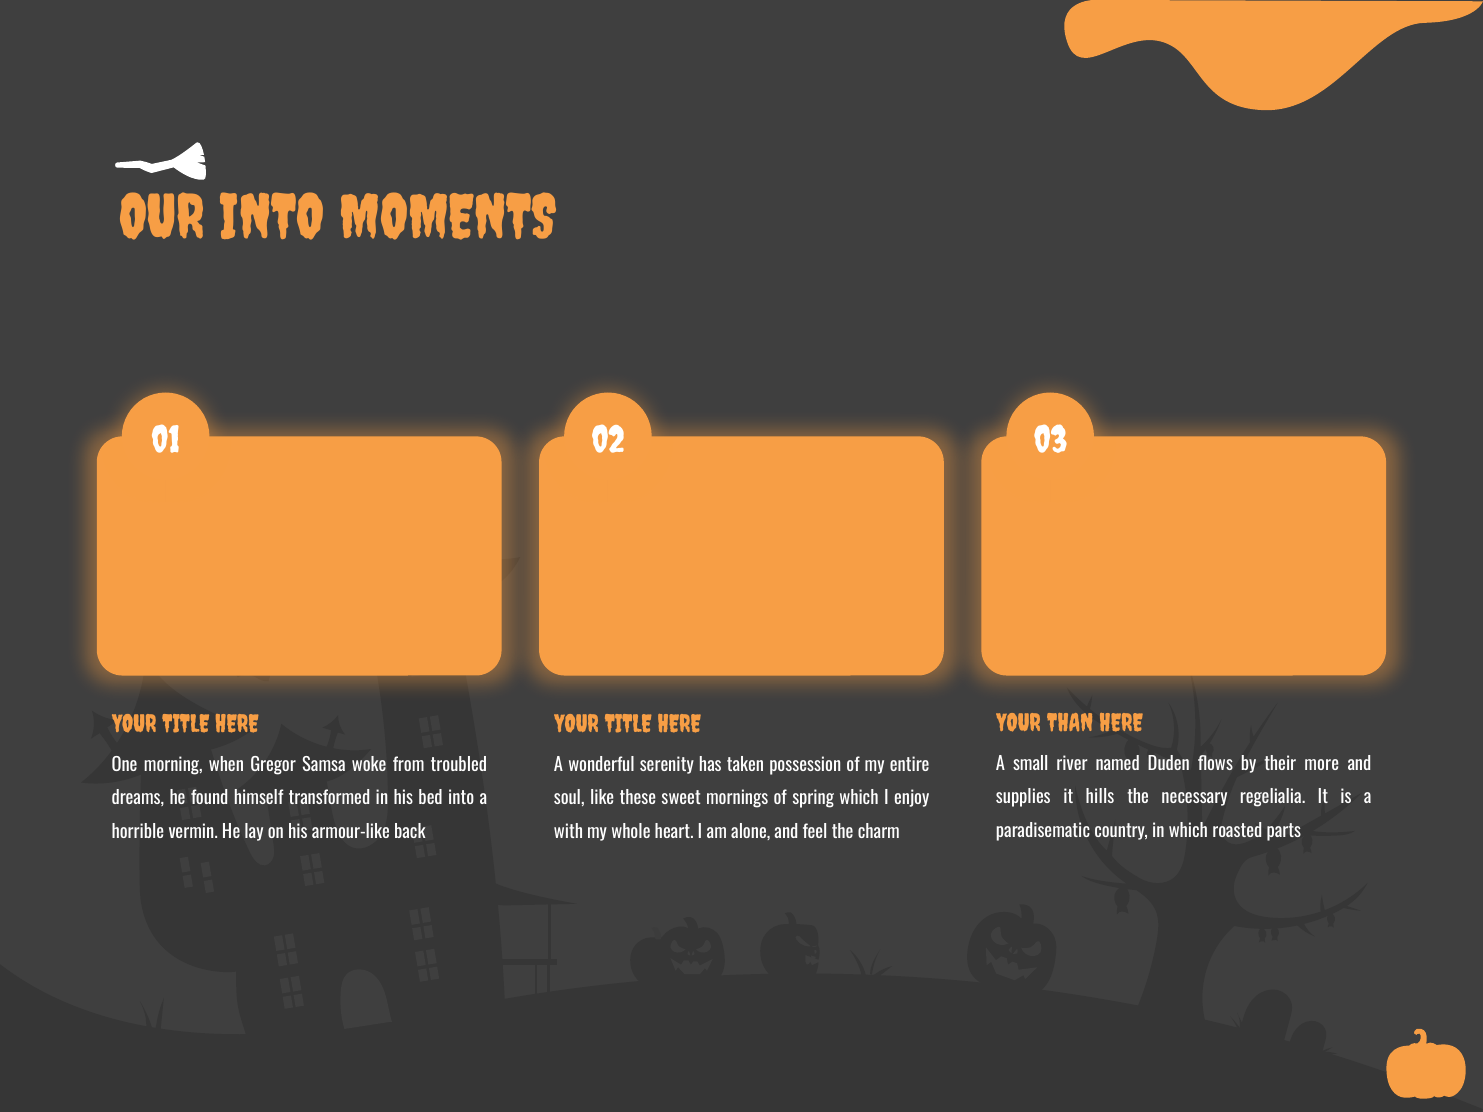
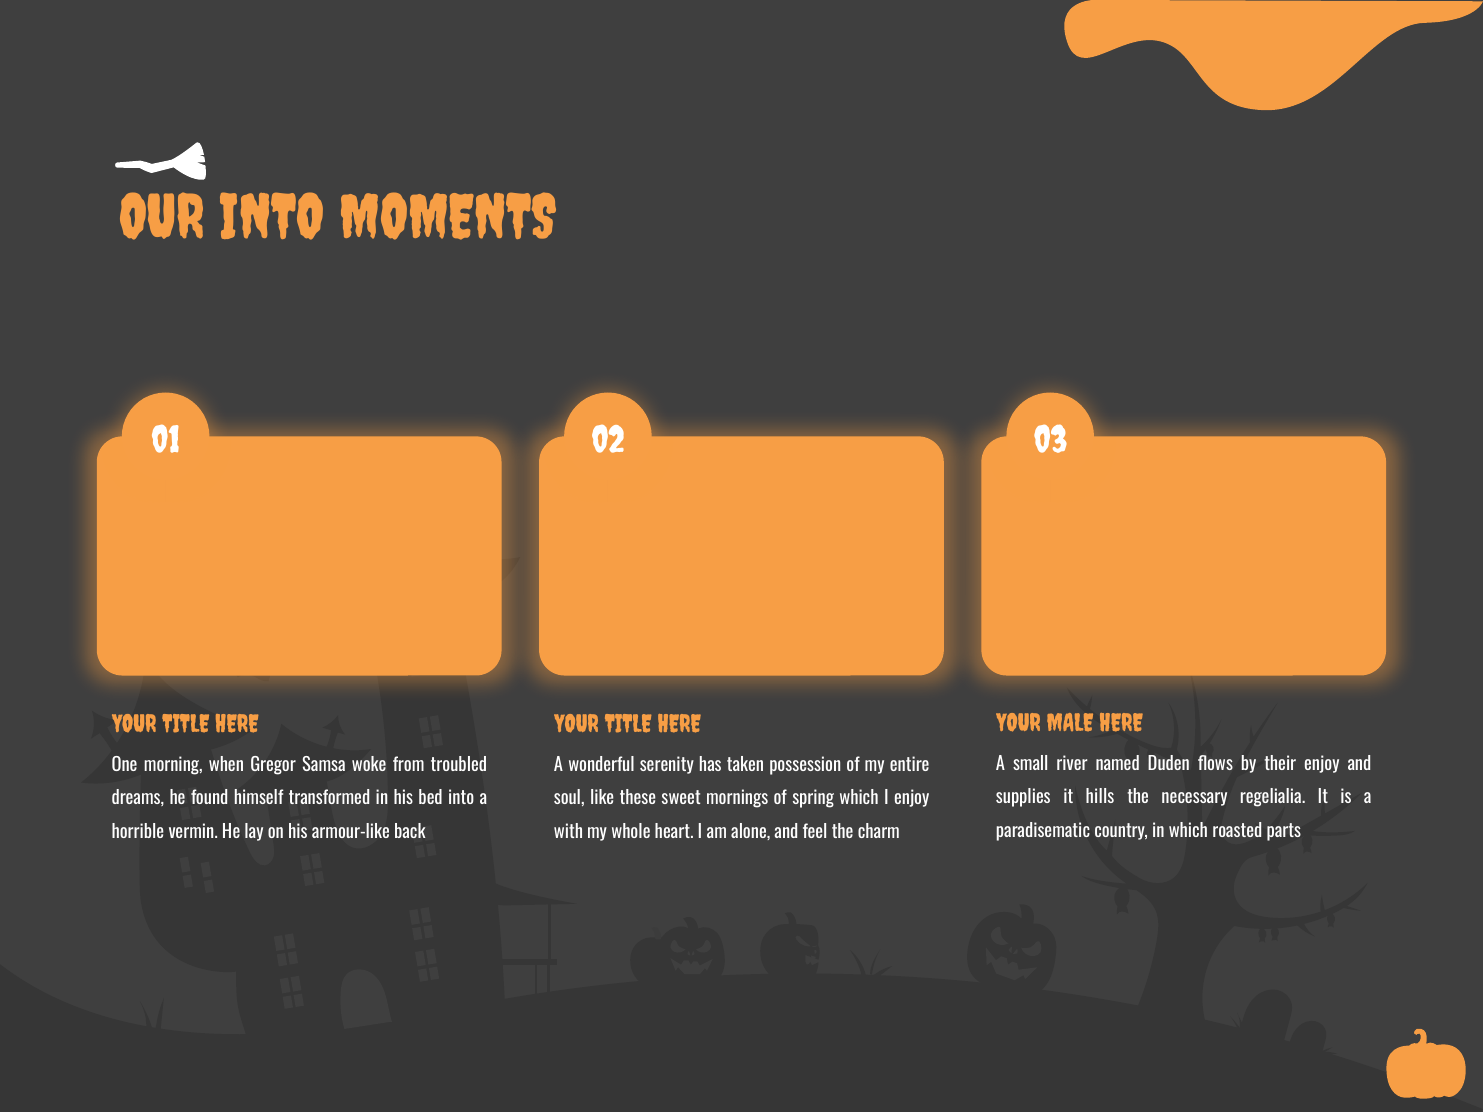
THAN: THAN -> MALE
their more: more -> enjoy
